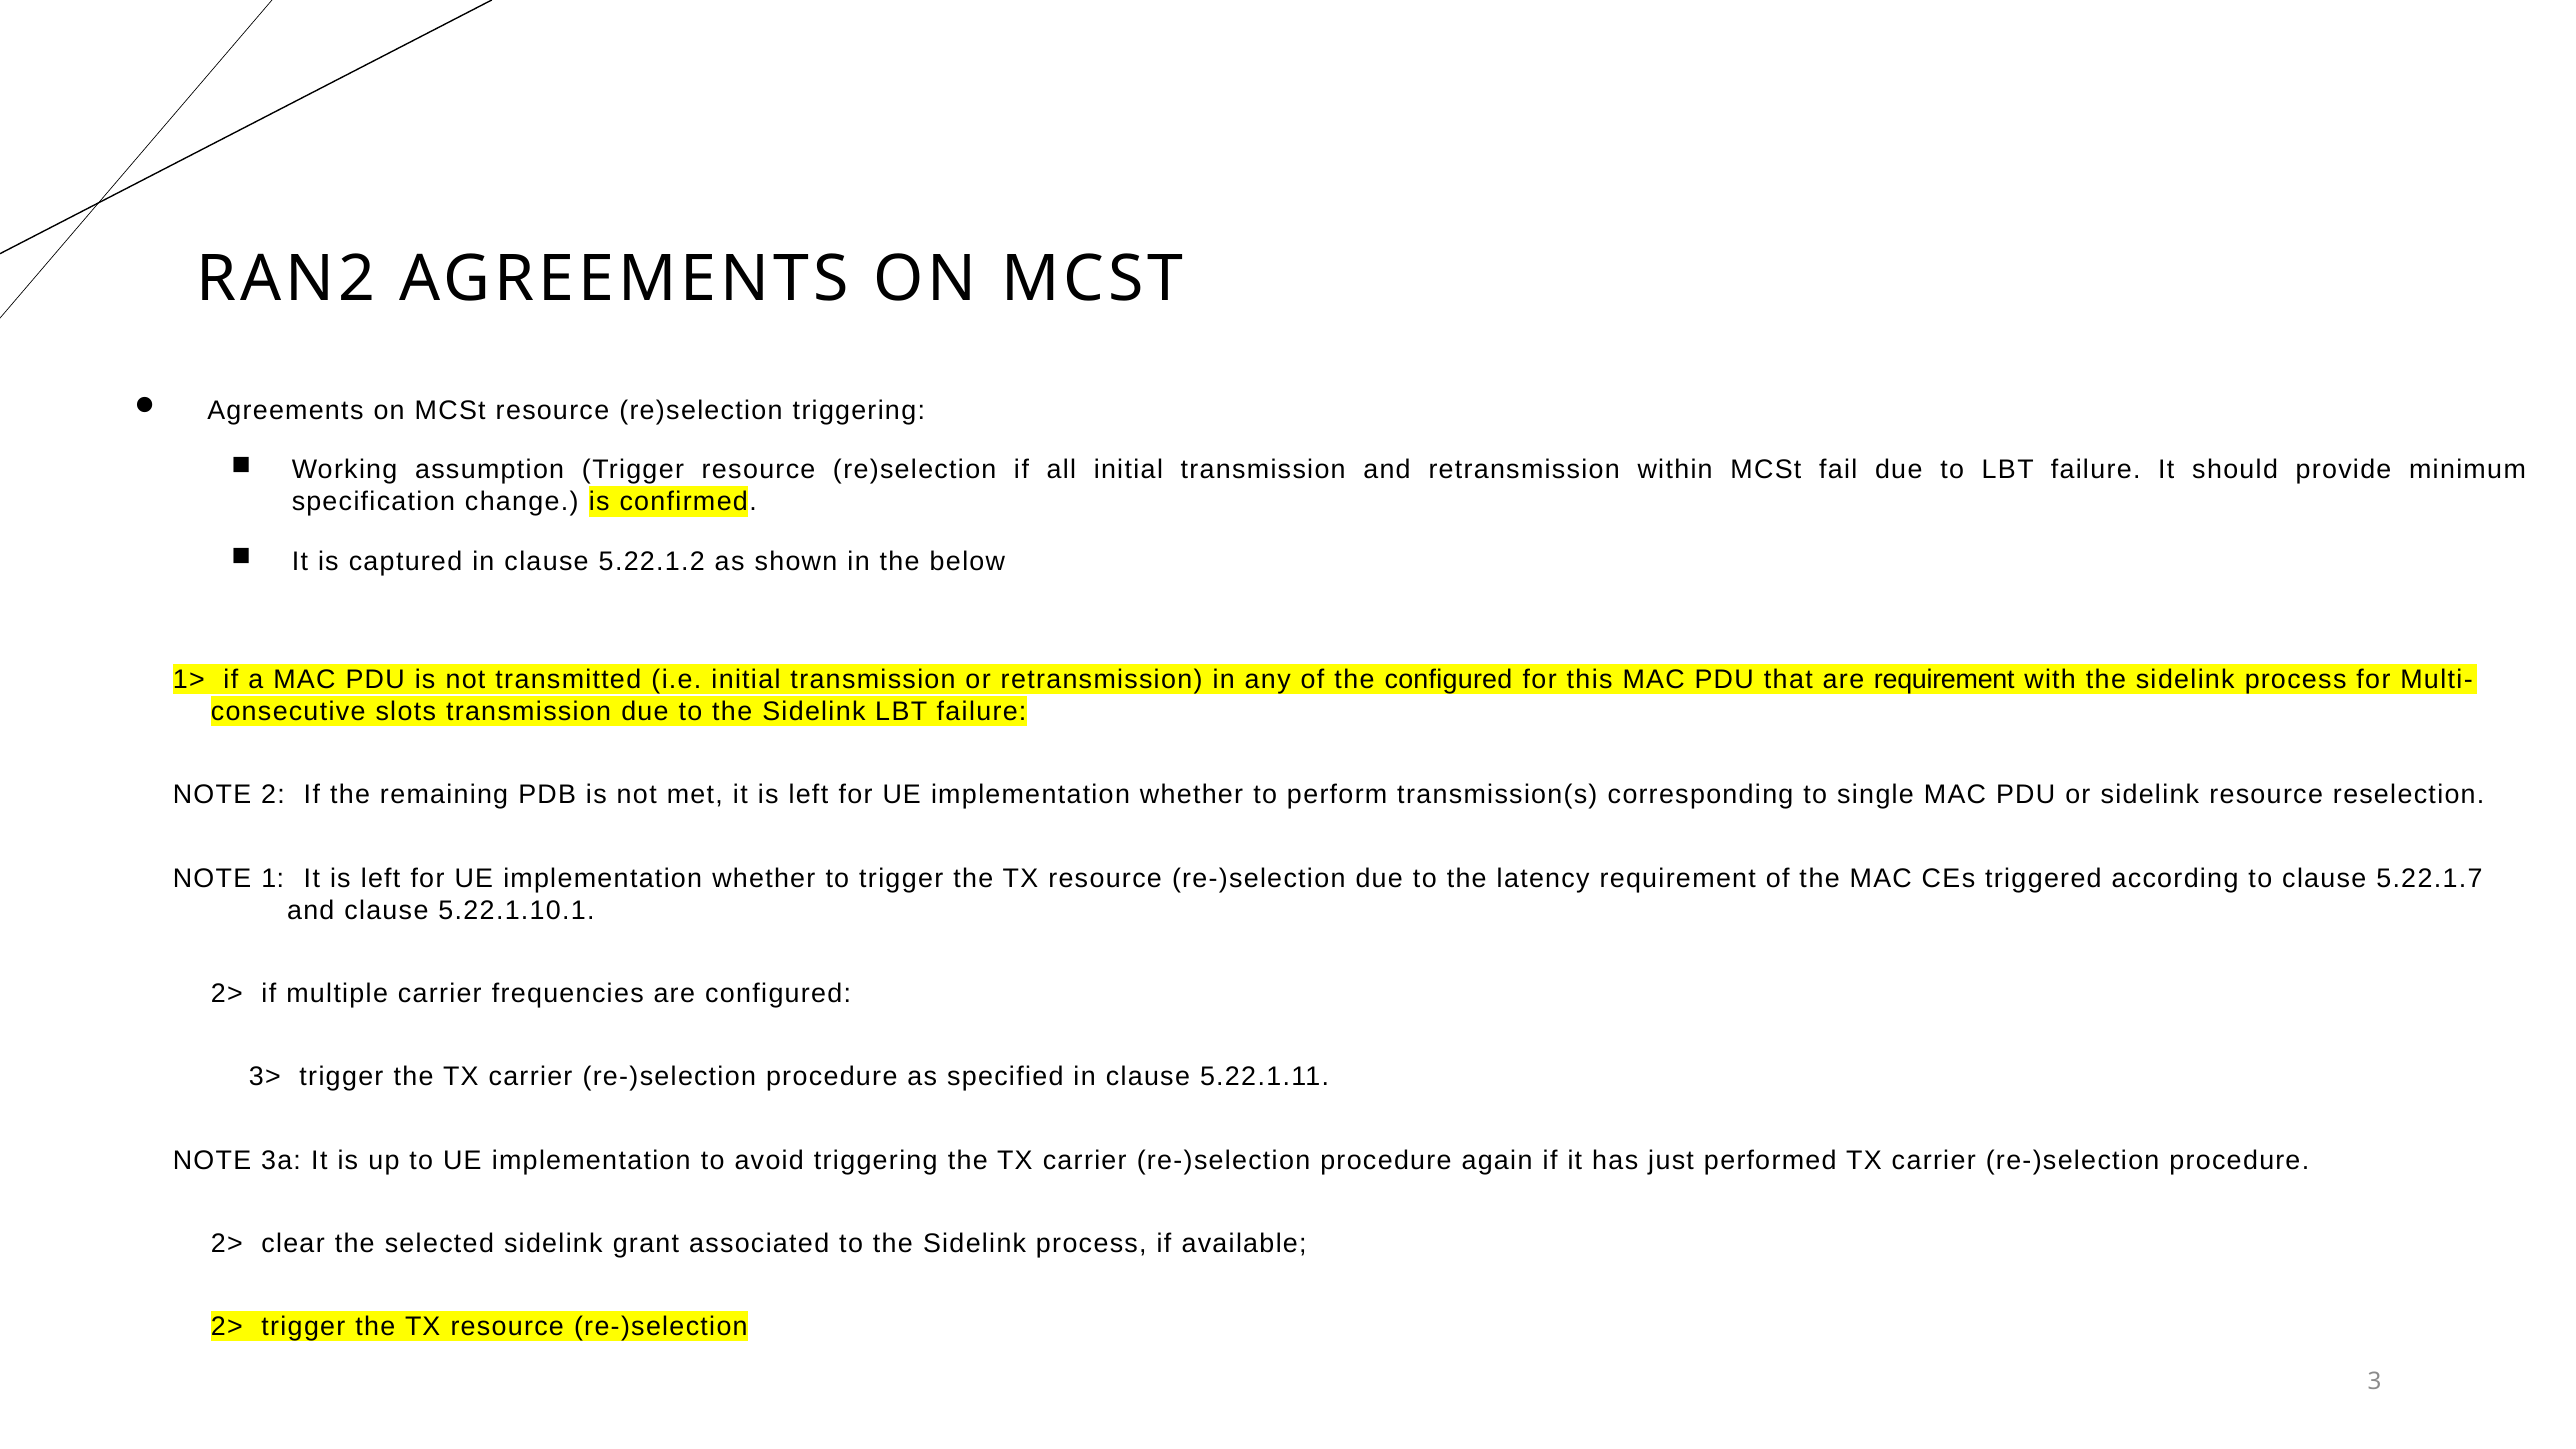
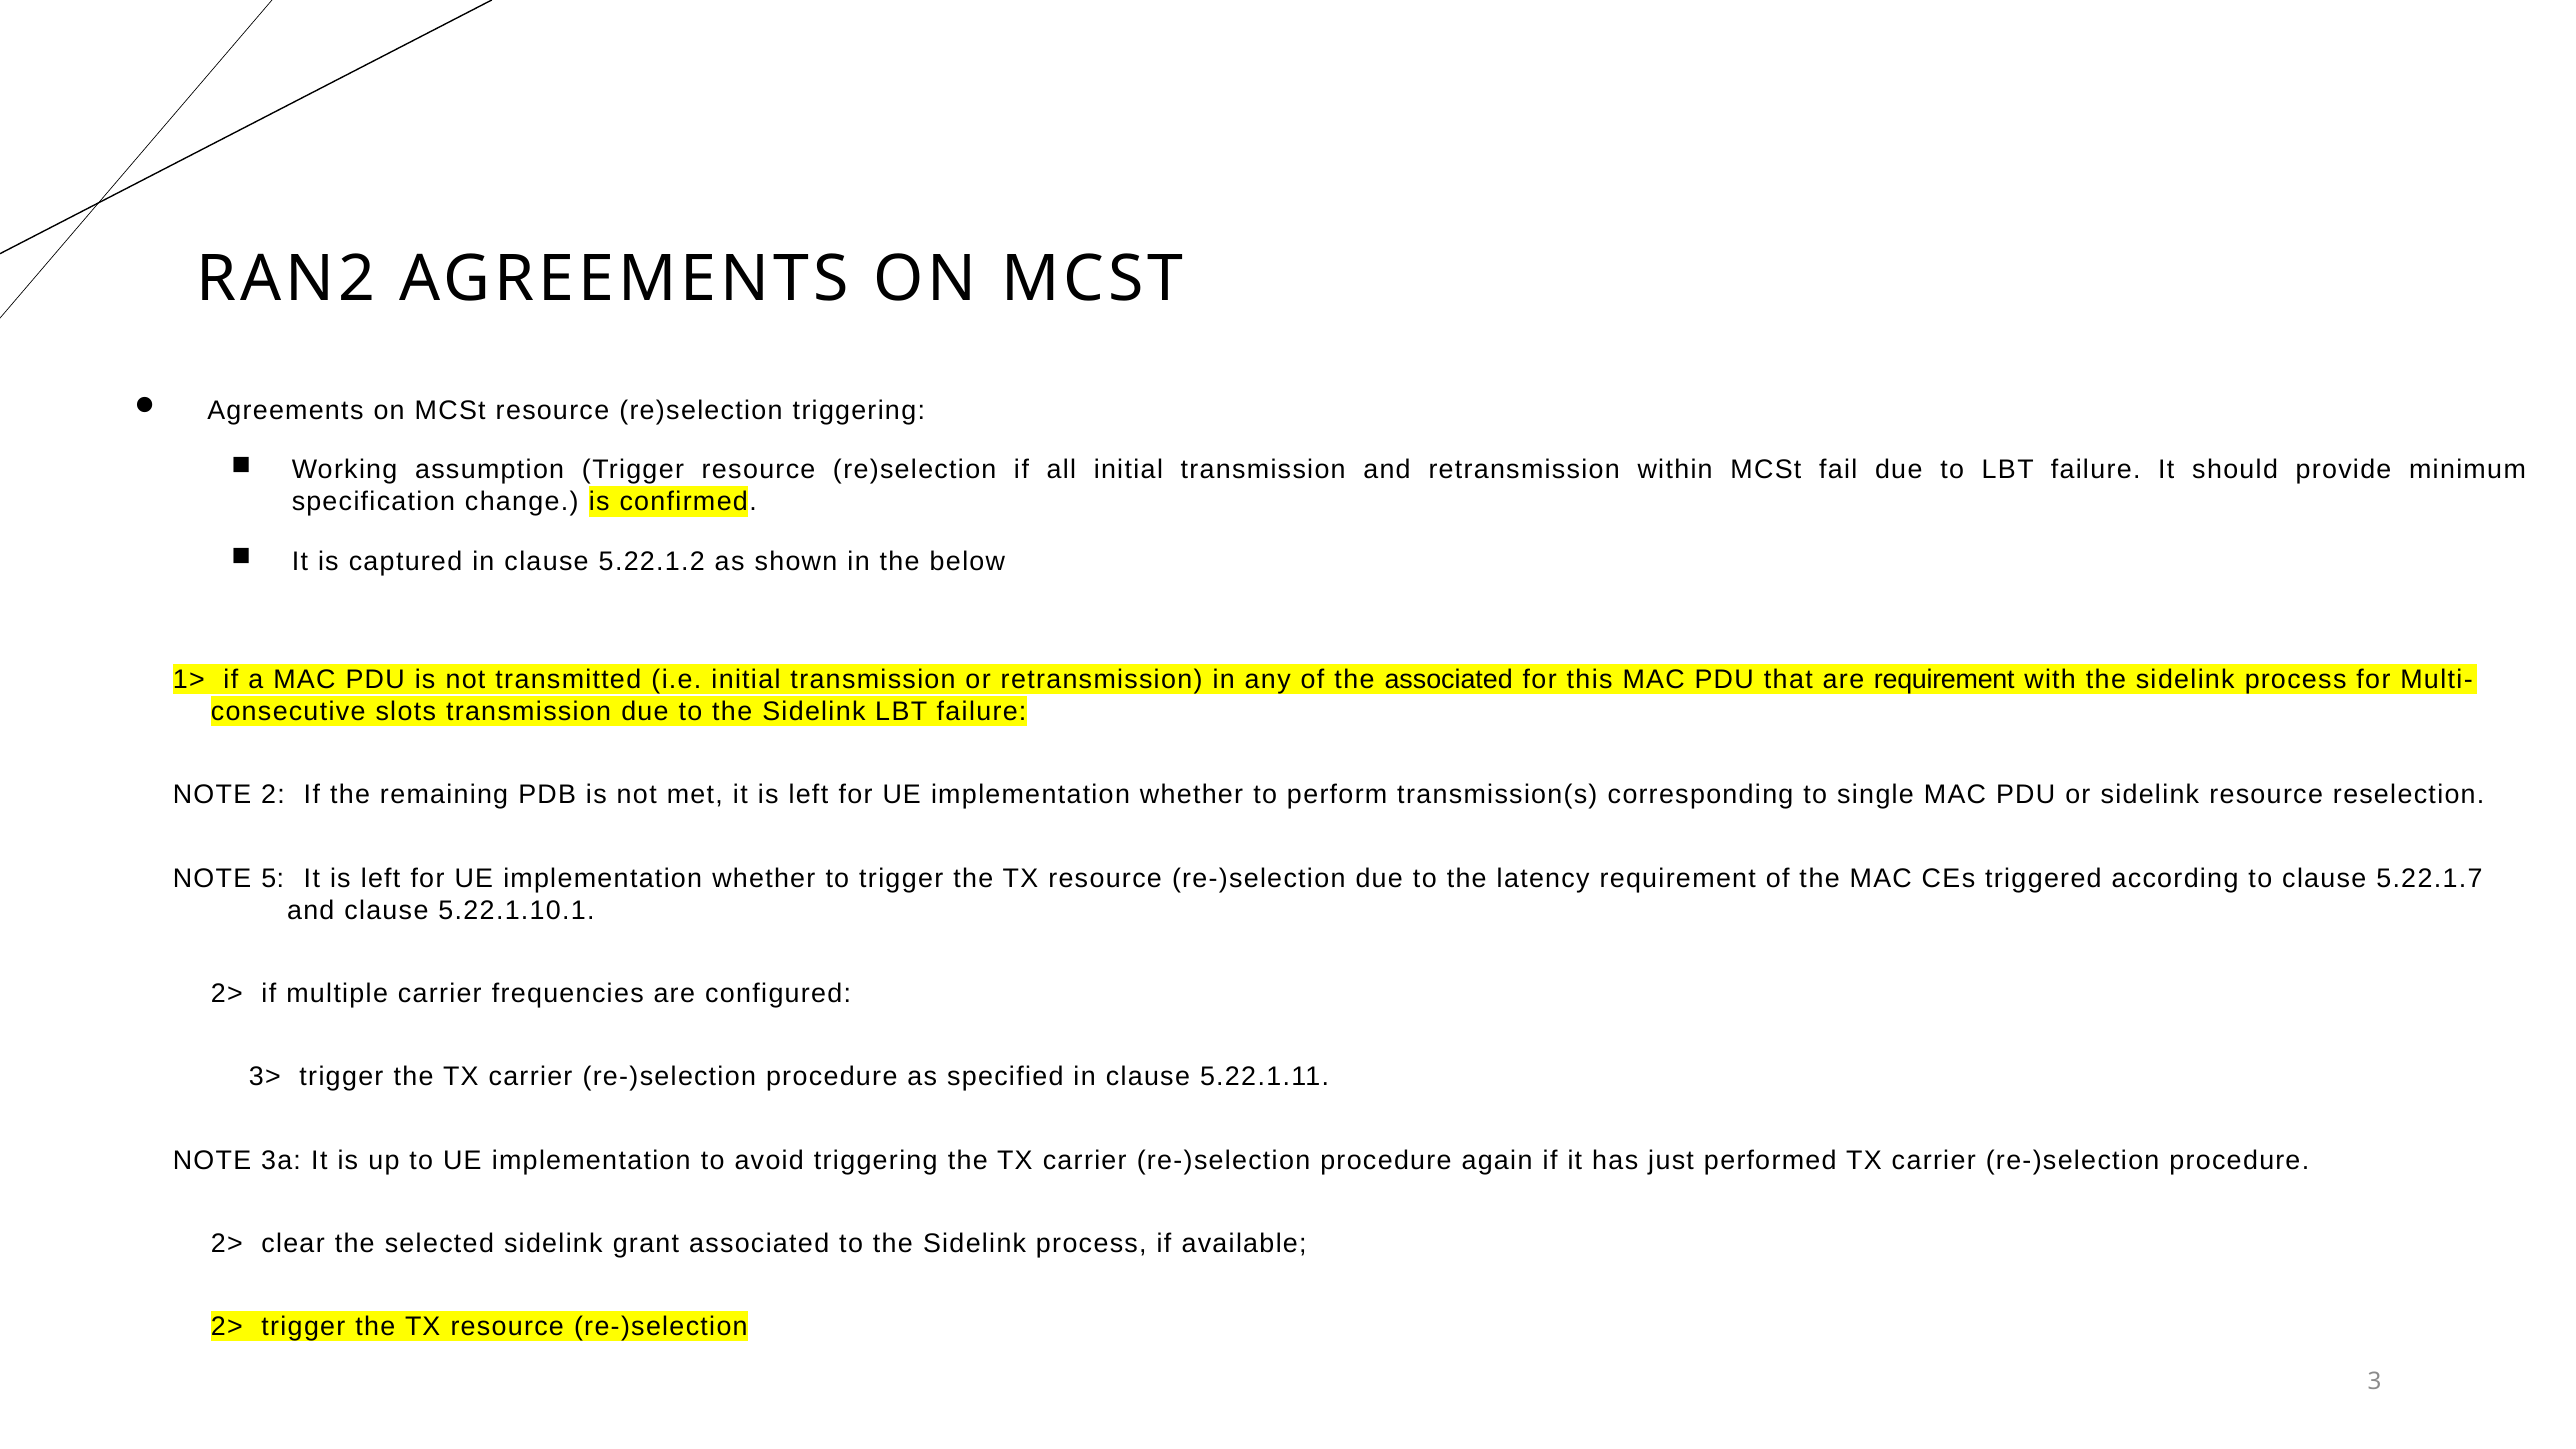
the configured: configured -> associated
1: 1 -> 5
